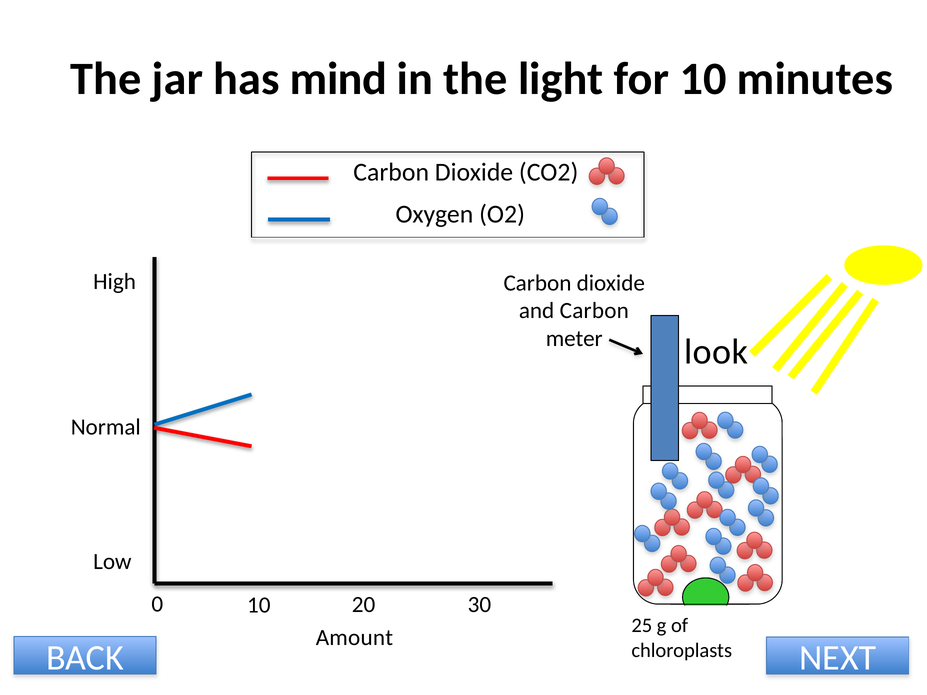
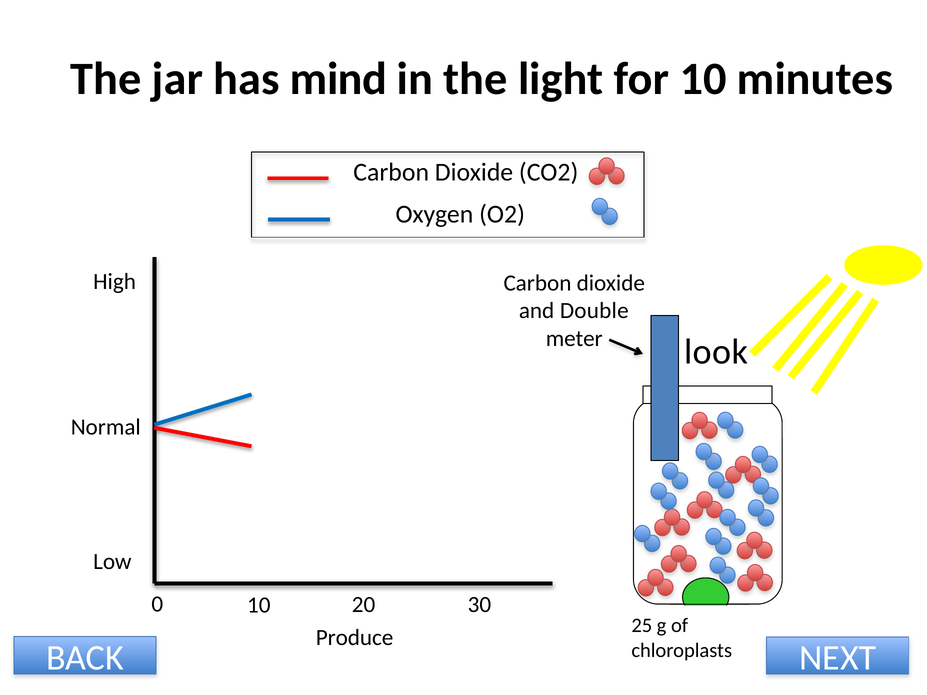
and Carbon: Carbon -> Double
Amount: Amount -> Produce
